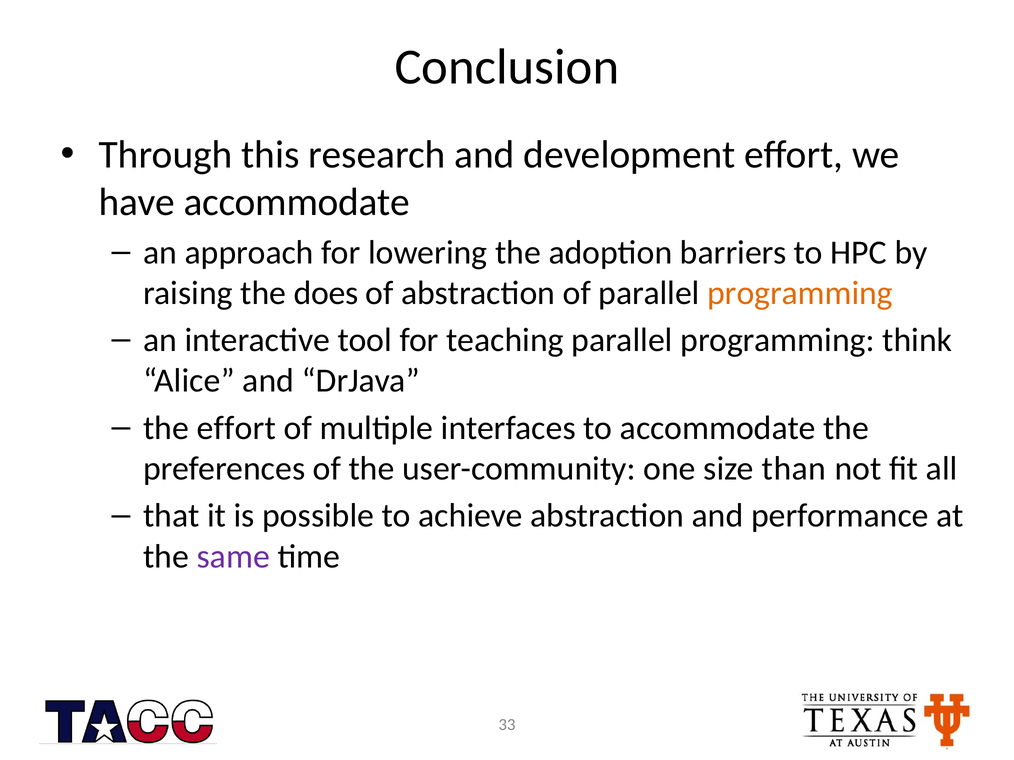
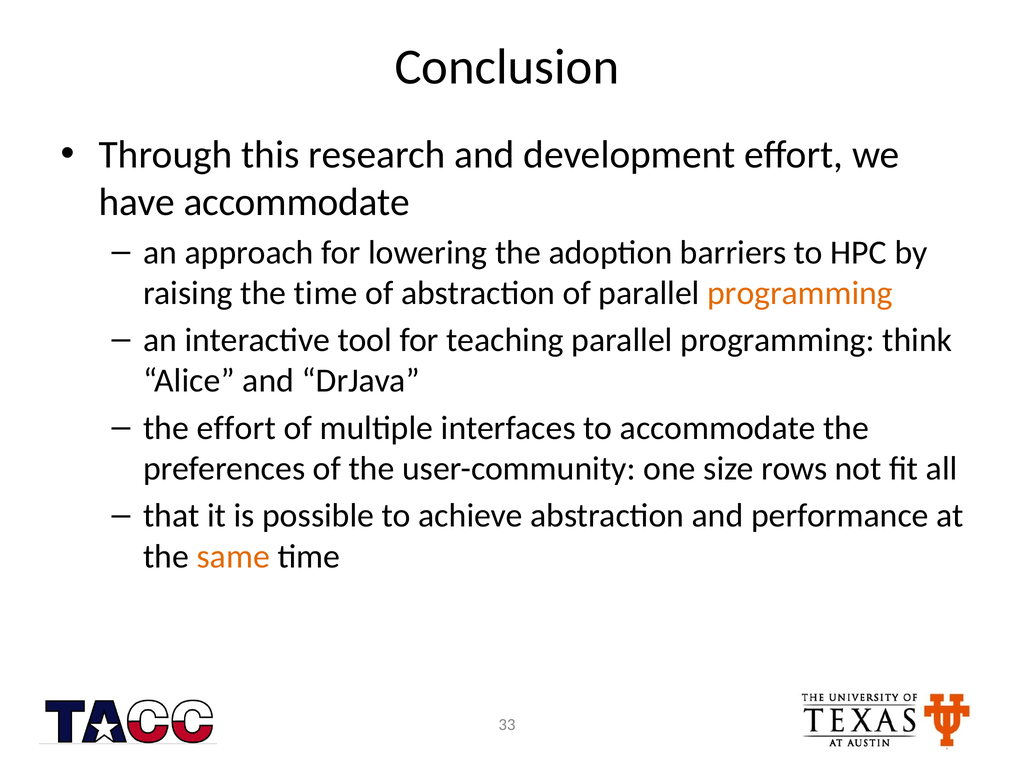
the does: does -> time
than: than -> rows
same colour: purple -> orange
